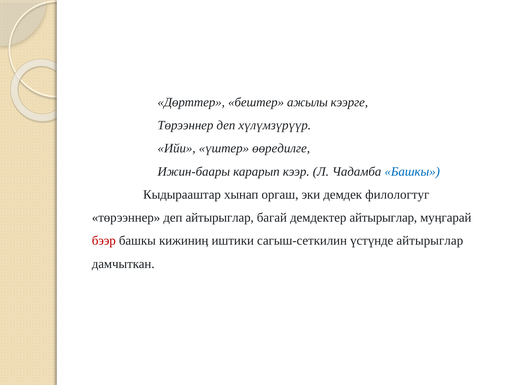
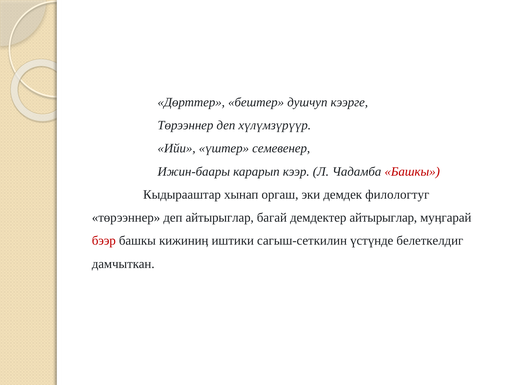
ажылы: ажылы -> душчуп
өөредилге: өөредилге -> семевенер
Башкы at (412, 171) colour: blue -> red
үстүнде айтырыглар: айтырыглар -> белеткелдиг
